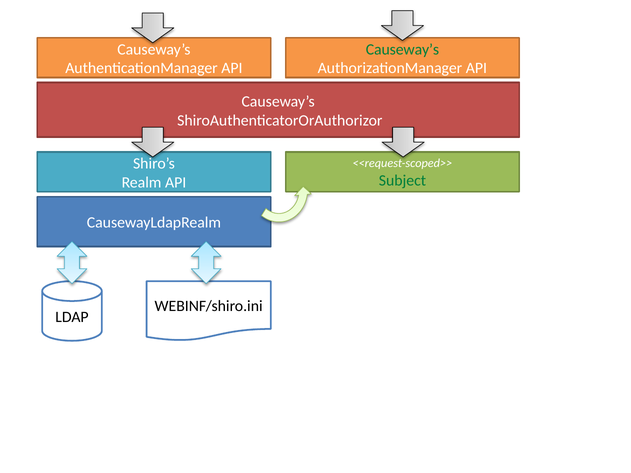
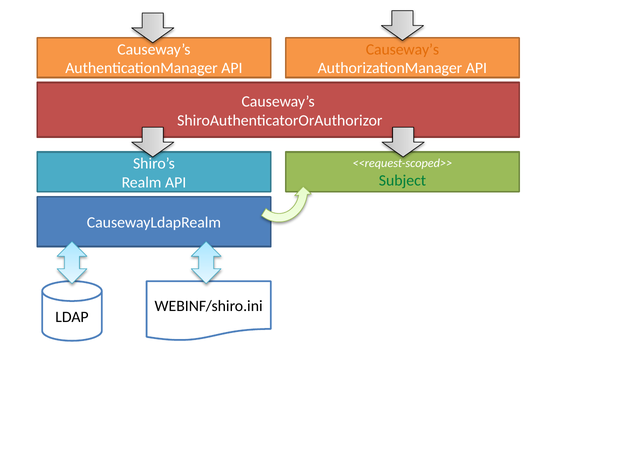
Causeway’s at (402, 49) colour: green -> orange
